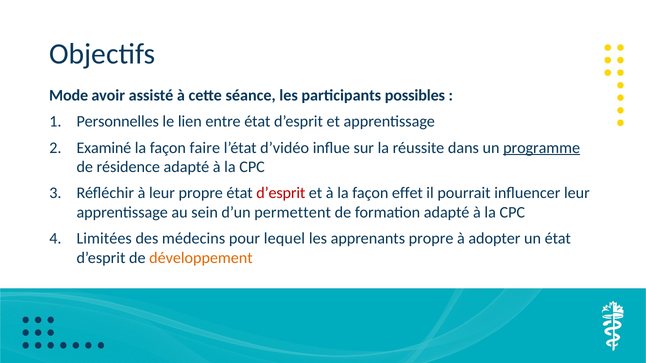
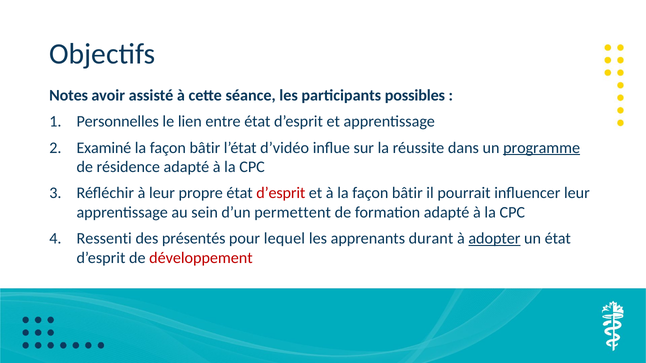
Mode: Mode -> Notes
faire at (205, 148): faire -> bâtir
à la façon effet: effet -> bâtir
Limitées: Limitées -> Ressenti
médecins: médecins -> présentés
apprenants propre: propre -> durant
adopter underline: none -> present
développement colour: orange -> red
